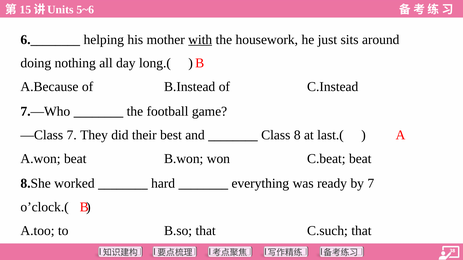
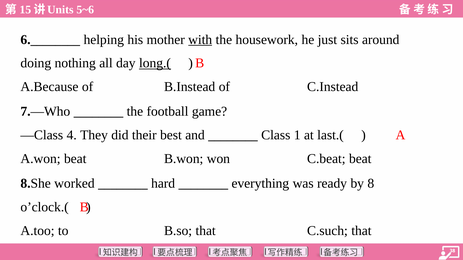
long.( underline: none -> present
—Class 7: 7 -> 4
8: 8 -> 1
by 7: 7 -> 8
